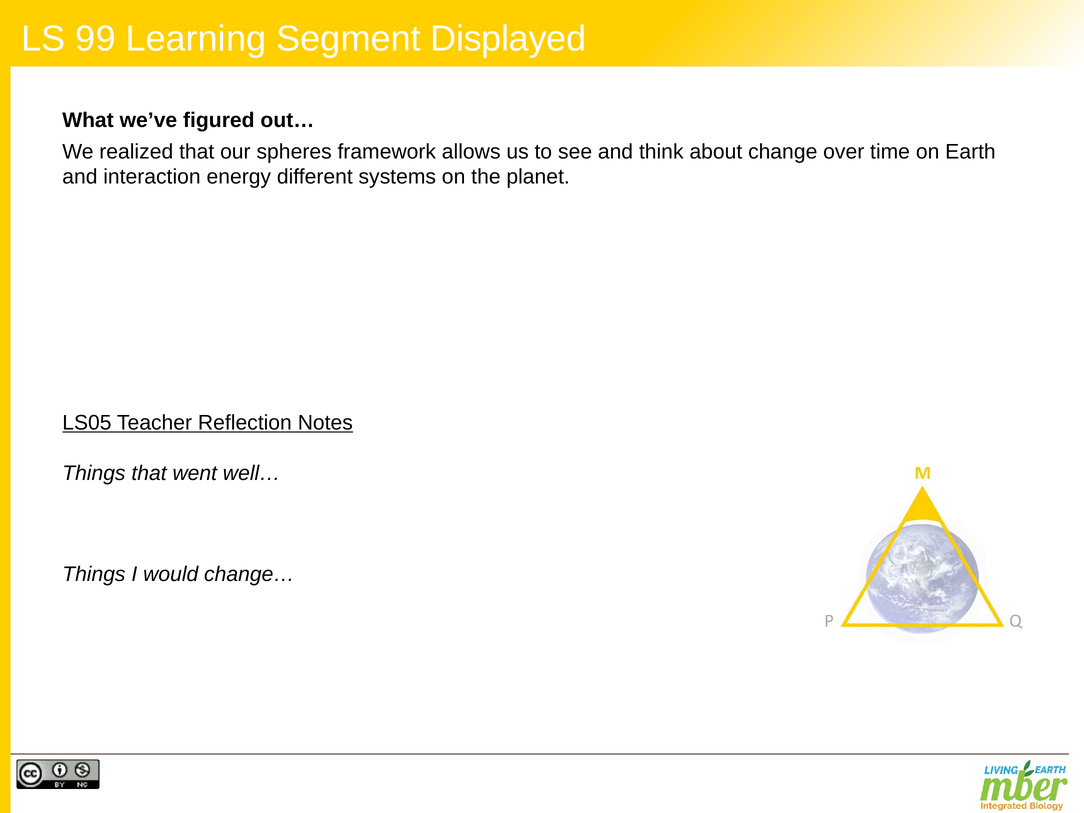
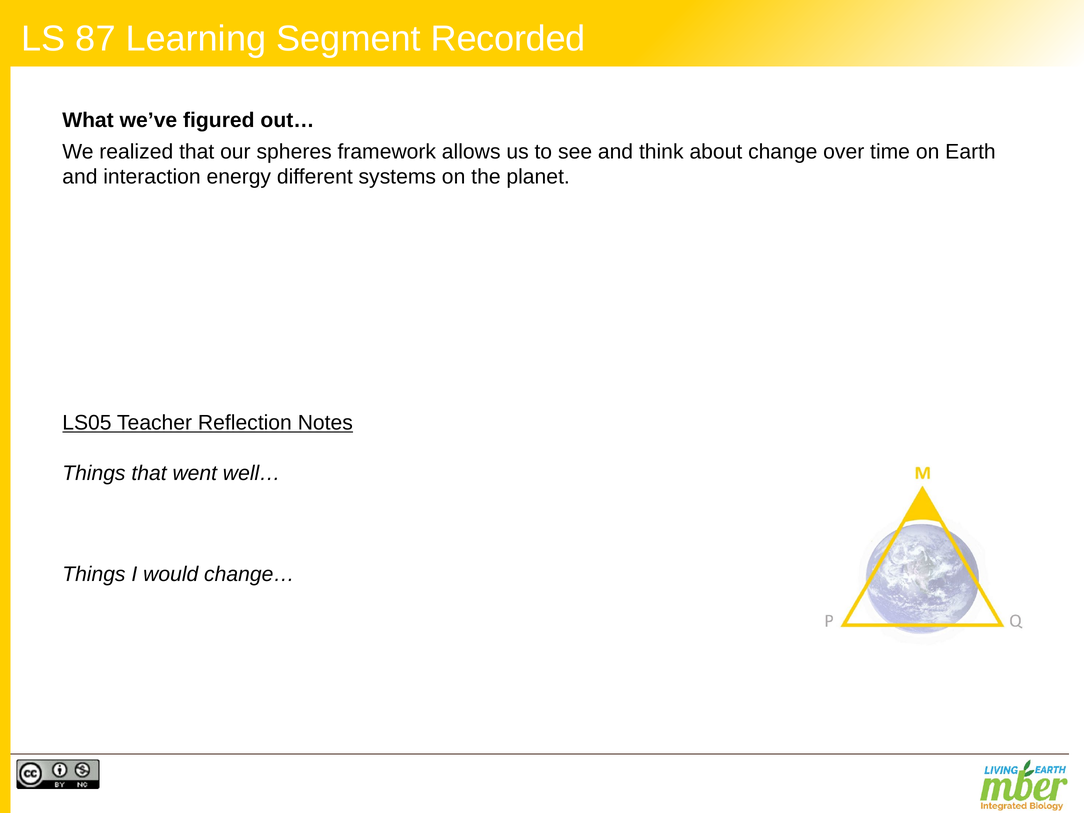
99: 99 -> 87
Displayed: Displayed -> Recorded
